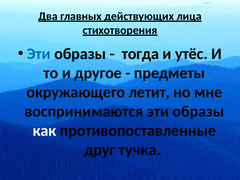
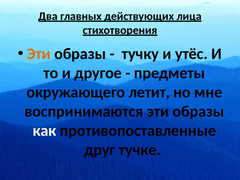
Эти at (39, 54) colour: blue -> orange
тогда: тогда -> тучку
тучка: тучка -> тучке
